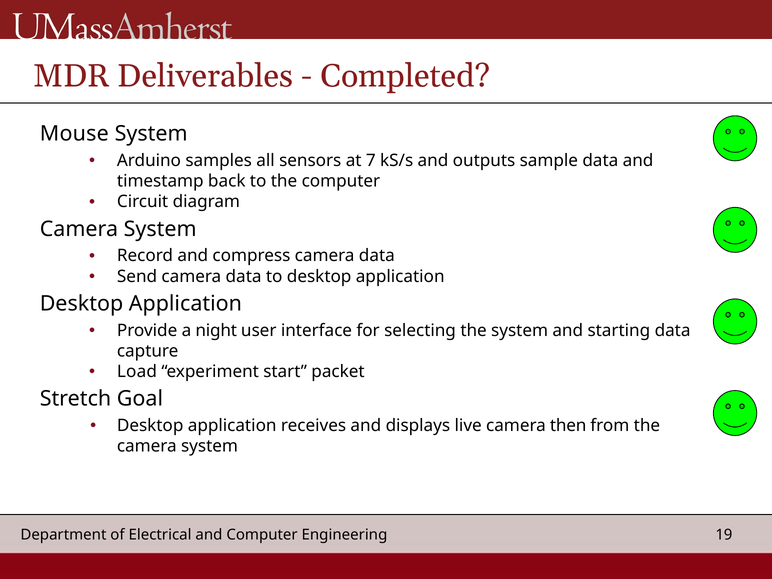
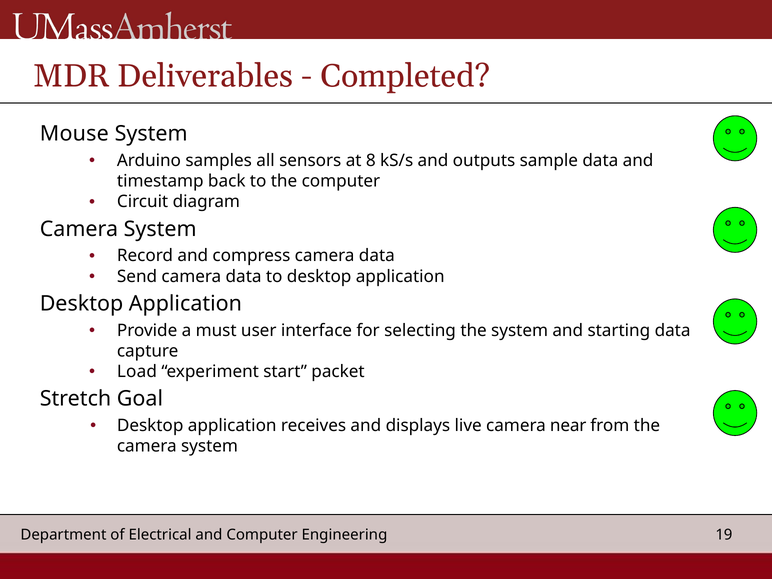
7: 7 -> 8
night: night -> must
then: then -> near
